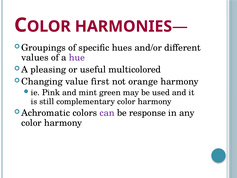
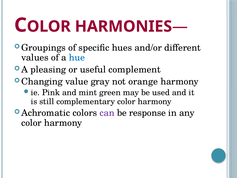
hue colour: purple -> blue
multicolored: multicolored -> complement
first: first -> gray
